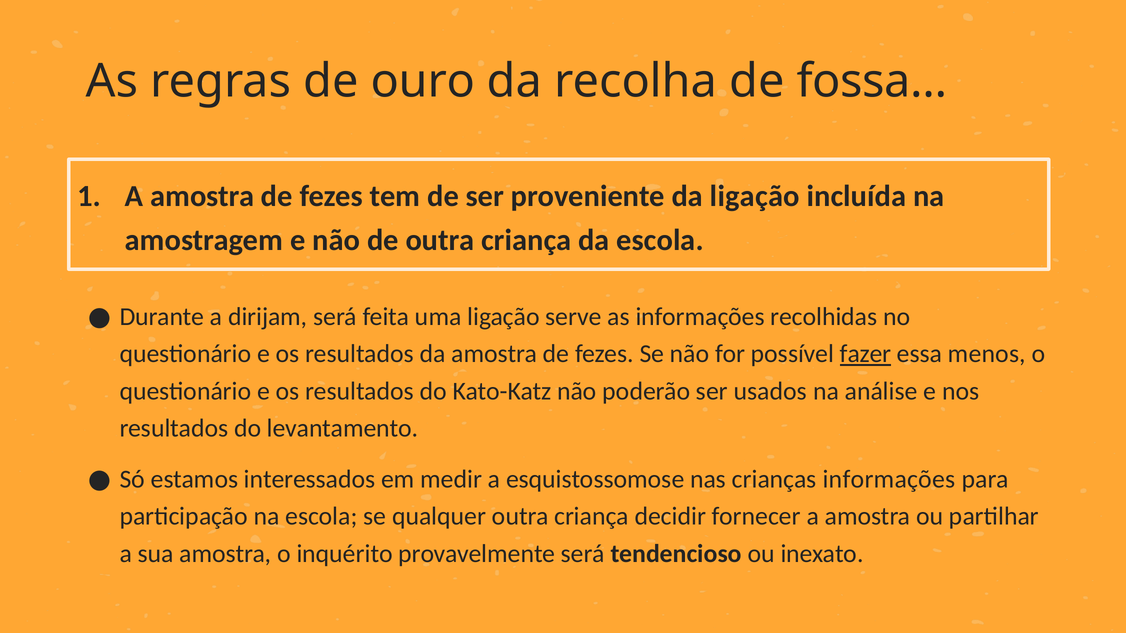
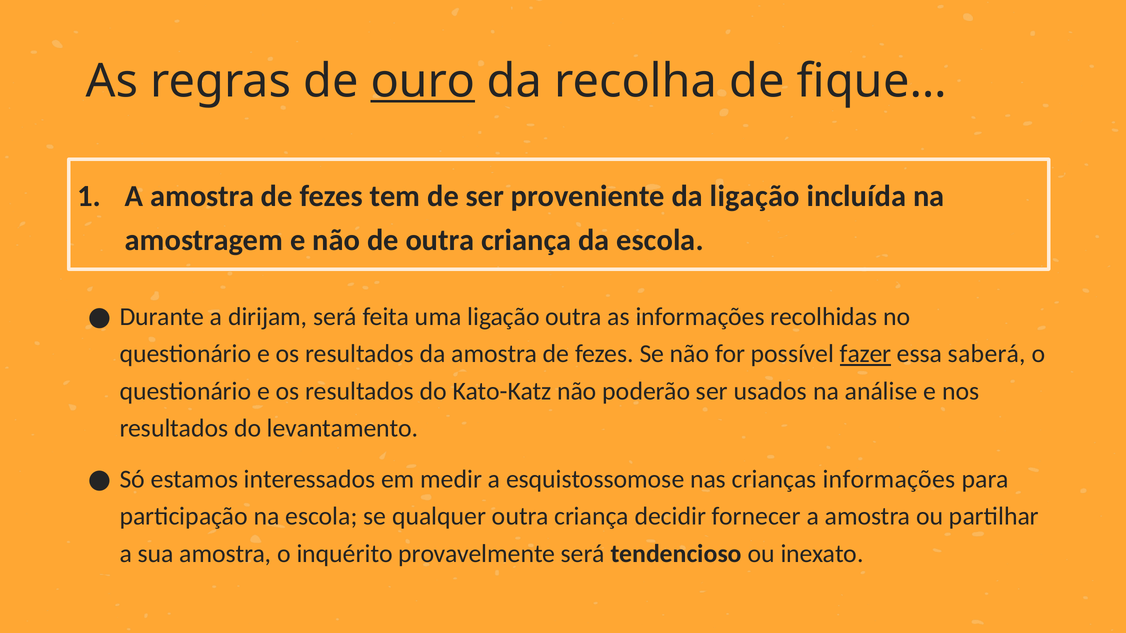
ouro underline: none -> present
fossa…: fossa… -> fique…
ligação serve: serve -> outra
menos: menos -> saberá
